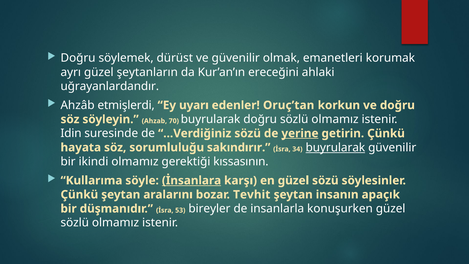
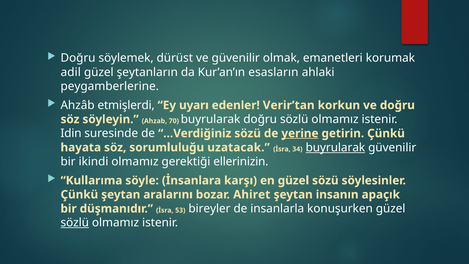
ayrı: ayrı -> adil
ereceğini: ereceğini -> esasların
uğrayanlardandır: uğrayanlardandır -> peygamberlerine
Oruç’tan: Oruç’tan -> Verir’tan
sakındırır: sakındırır -> uzatacak
kıssasının: kıssasının -> ellerinizin
İnsanlara underline: present -> none
Tevhit: Tevhit -> Ahiret
sözlü at (75, 223) underline: none -> present
